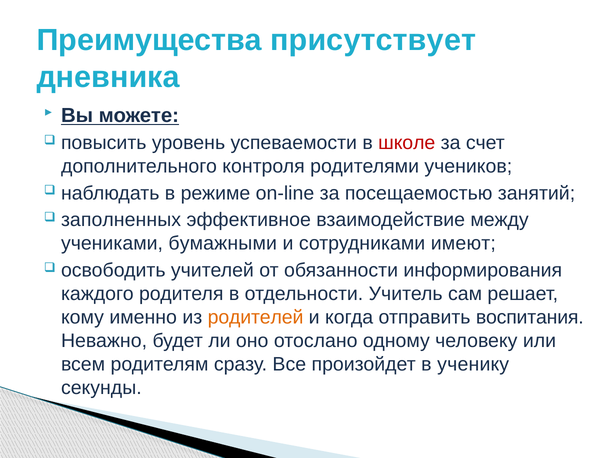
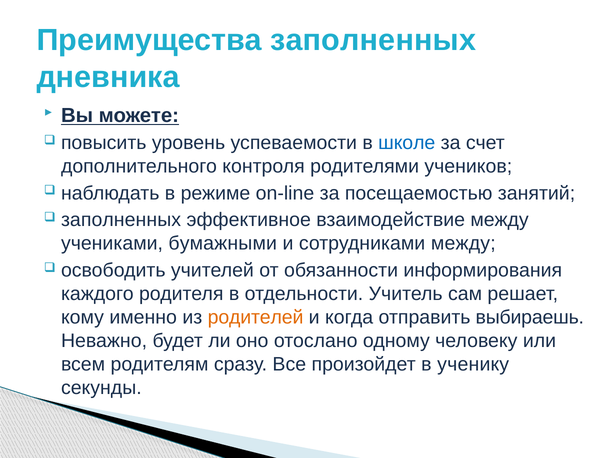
Преимущества присутствует: присутствует -> заполненных
школе colour: red -> blue
сотрудниками имеют: имеют -> между
воспитания: воспитания -> выбираешь
